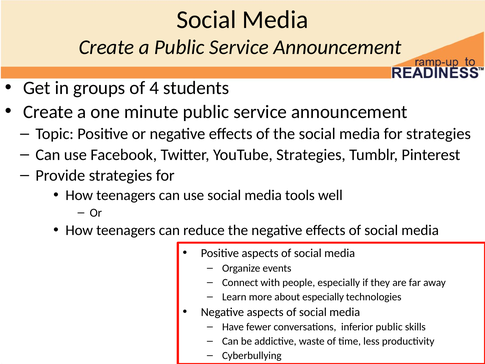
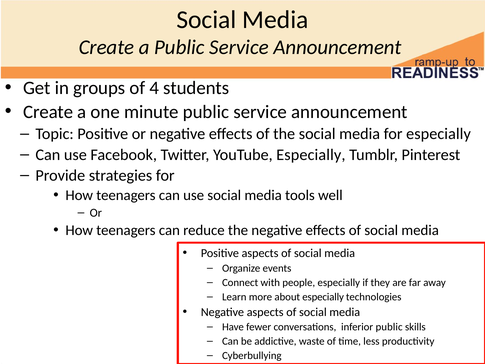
for strategies: strategies -> especially
YouTube Strategies: Strategies -> Especially
